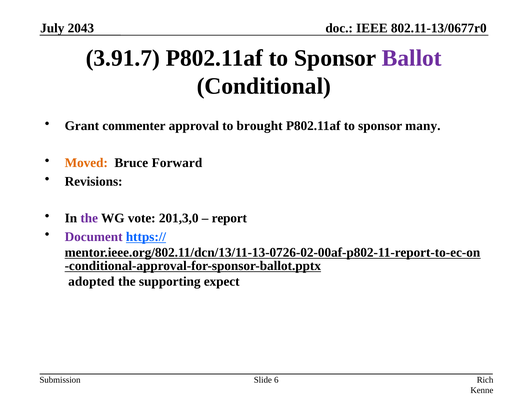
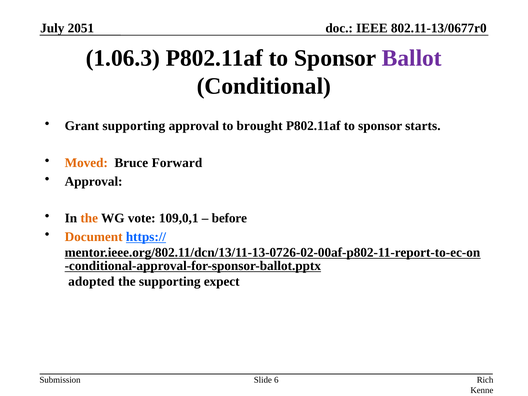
2043: 2043 -> 2051
3.91.7: 3.91.7 -> 1.06.3
Grant commenter: commenter -> supporting
many: many -> starts
Revisions at (94, 181): Revisions -> Approval
the at (89, 218) colour: purple -> orange
201,3,0: 201,3,0 -> 109,0,1
report: report -> before
Document colour: purple -> orange
